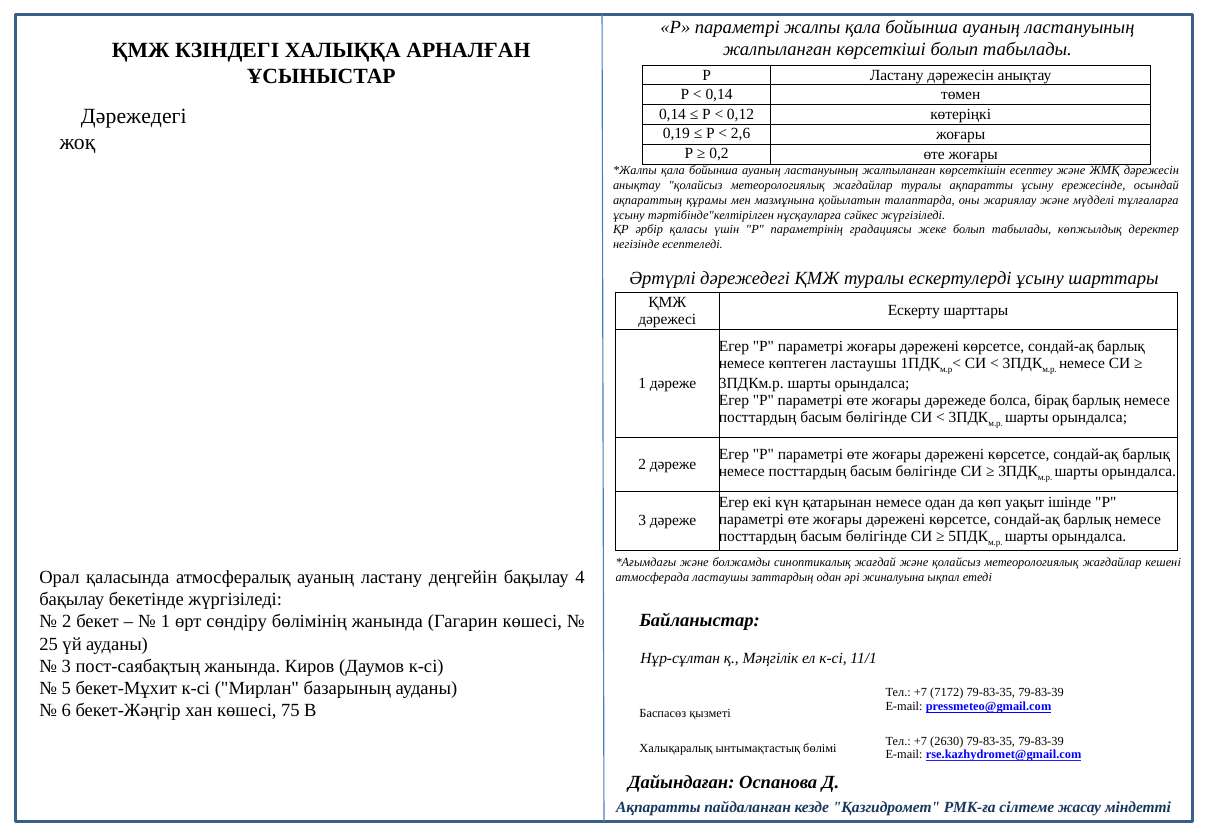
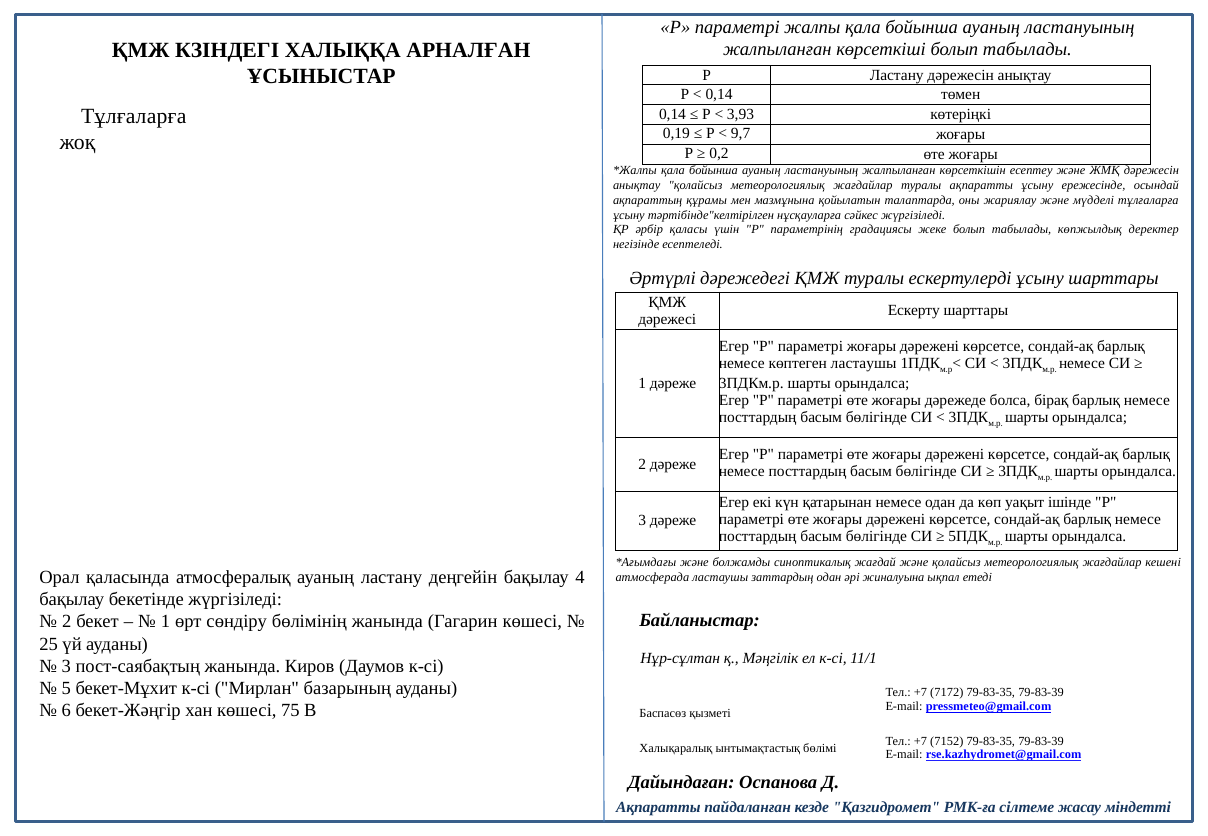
Дәрежедегі at (134, 117): Дәрежедегі -> Тұлғаларға
0,12: 0,12 -> 3,93
2,6: 2,6 -> 9,7
2630: 2630 -> 7152
